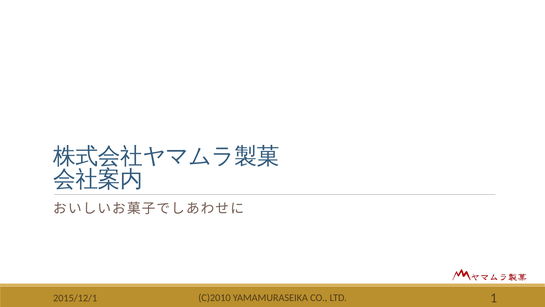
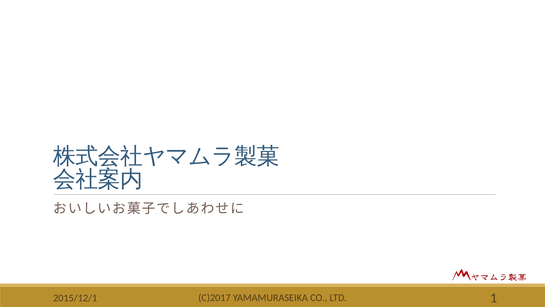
C)2010: C)2010 -> C)2017
